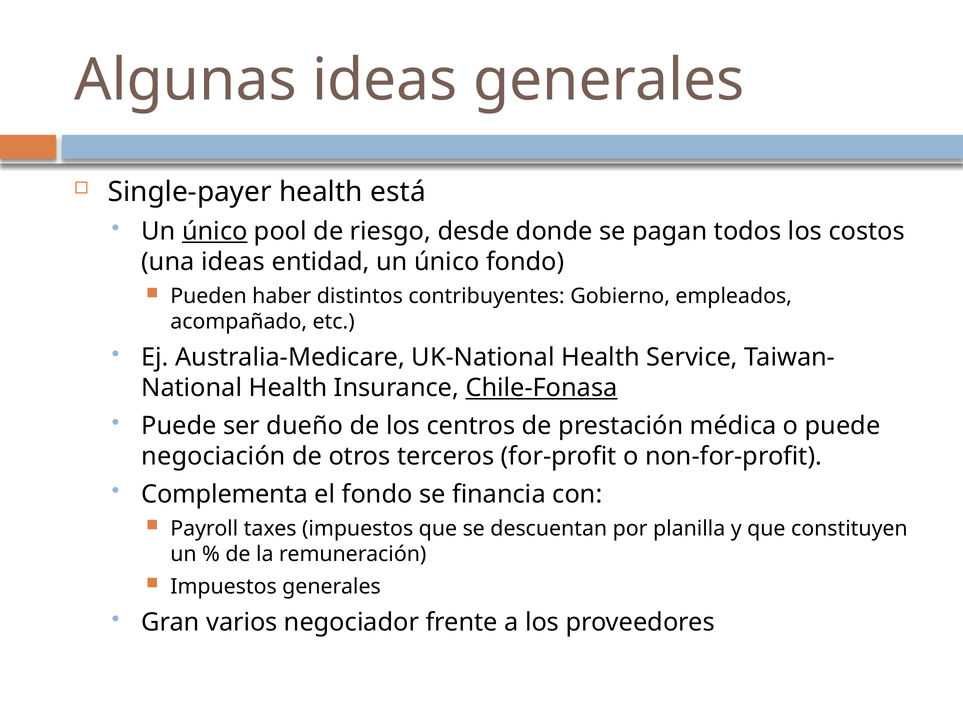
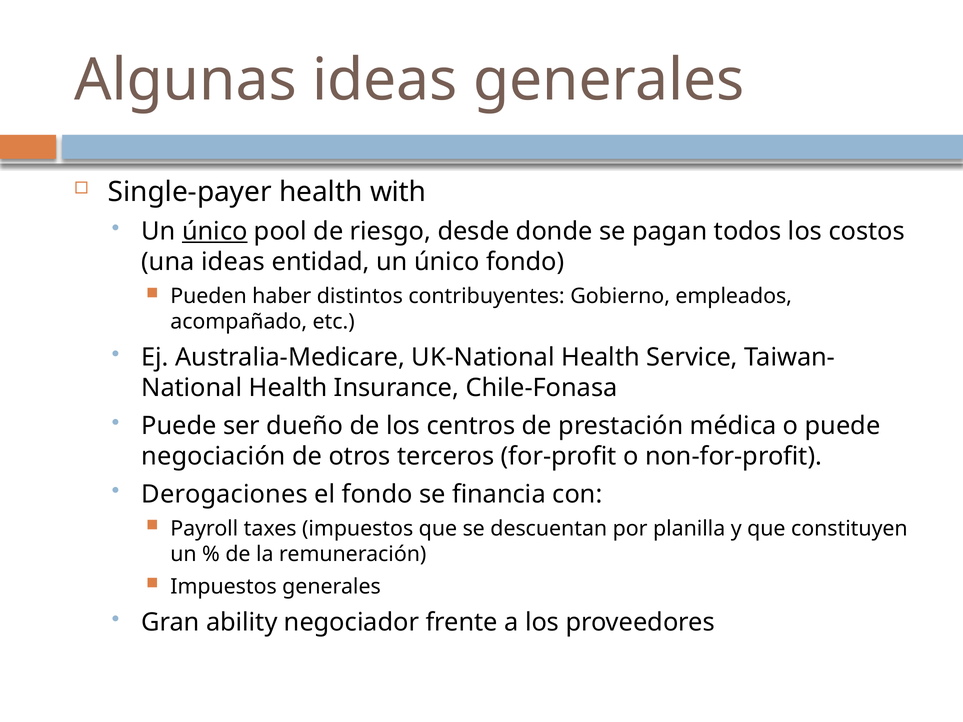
está: está -> with
Chile-Fonasa underline: present -> none
Complementa: Complementa -> Derogaciones
varios: varios -> ability
